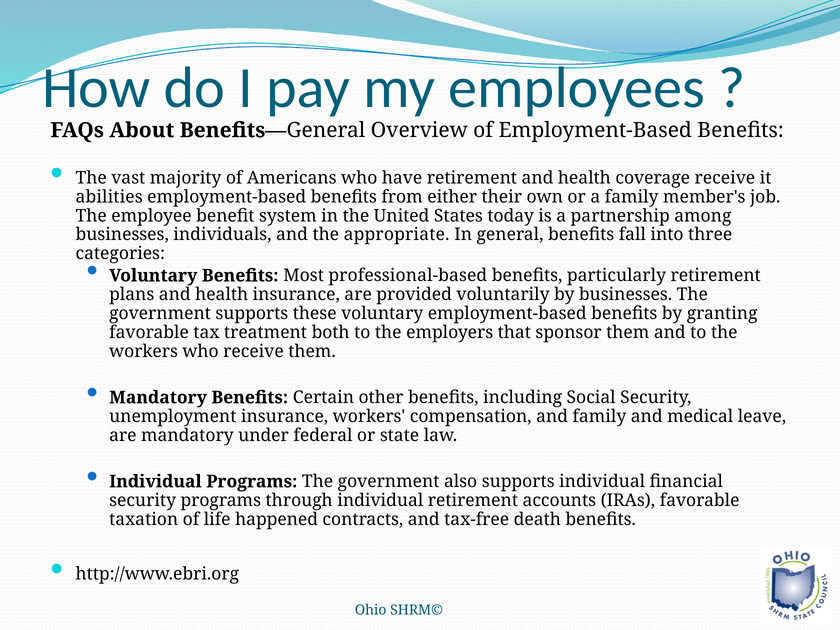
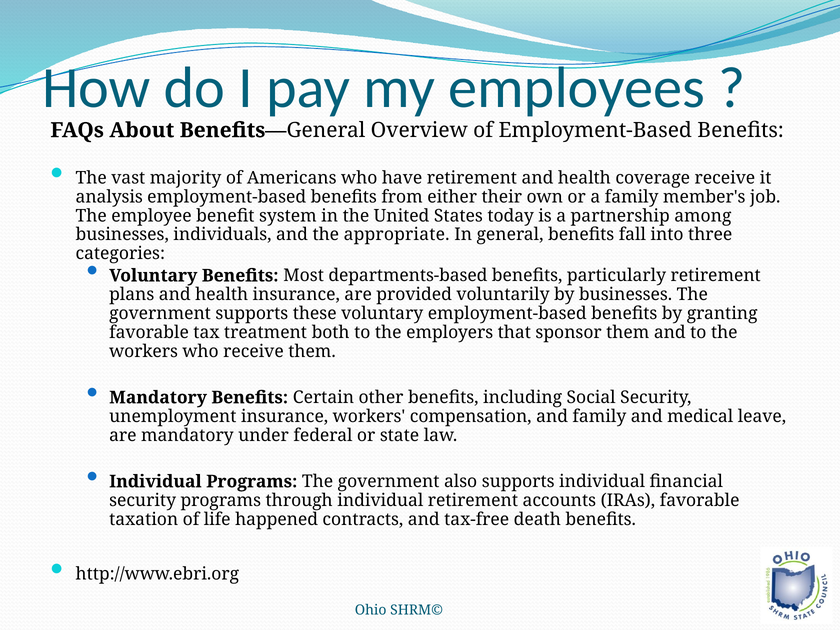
abilities: abilities -> analysis
professional-based: professional-based -> departments-based
